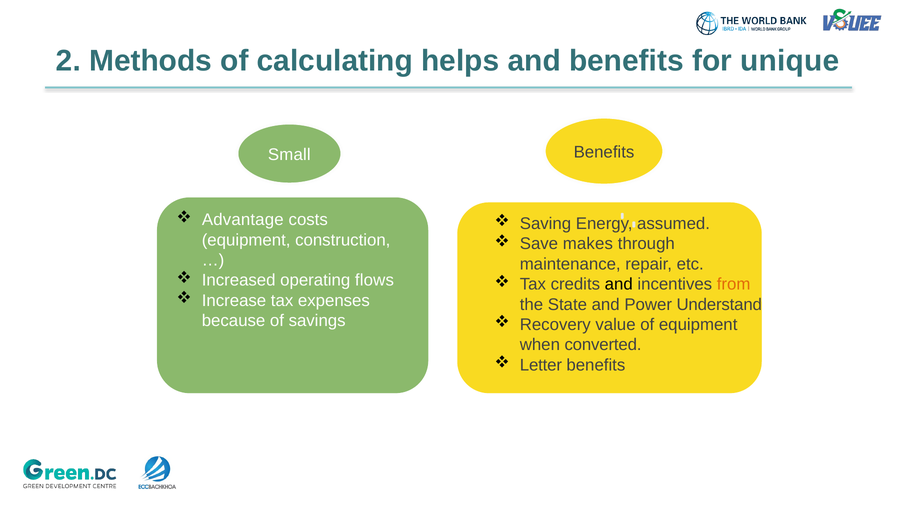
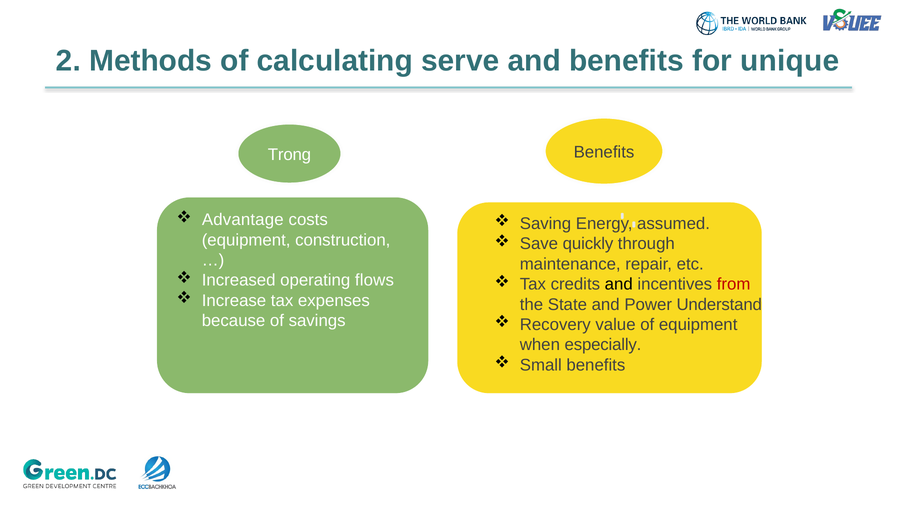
helps: helps -> serve
Small: Small -> Trong
makes: makes -> quickly
from colour: orange -> red
converted: converted -> especially
Letter: Letter -> Small
